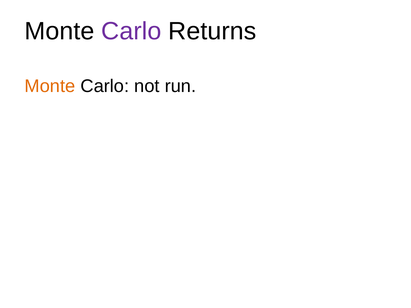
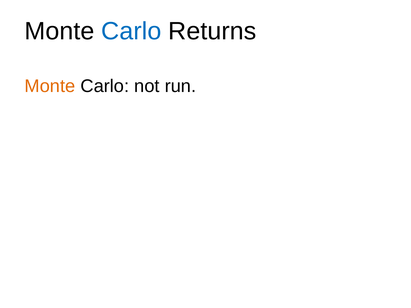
Carlo at (131, 31) colour: purple -> blue
